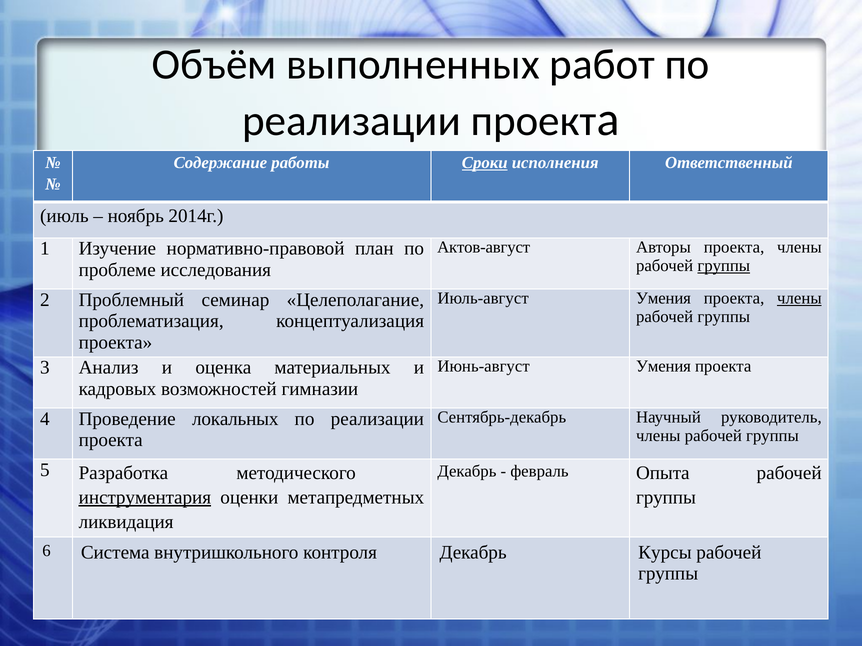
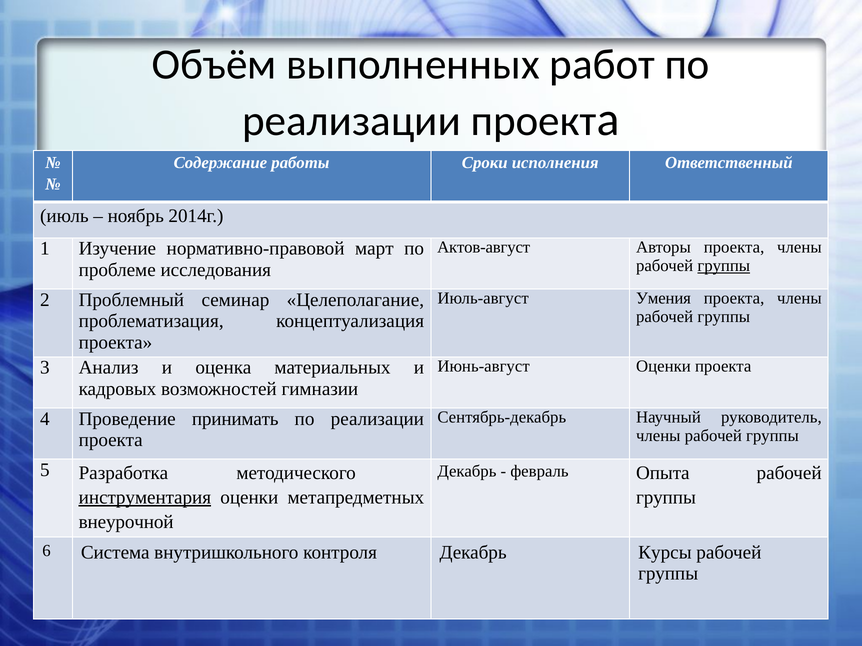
Сроки underline: present -> none
план: план -> март
члены at (799, 299) underline: present -> none
Июнь-август Умения: Умения -> Оценки
локальных: локальных -> принимать
ликвидация: ликвидация -> внеурочной
